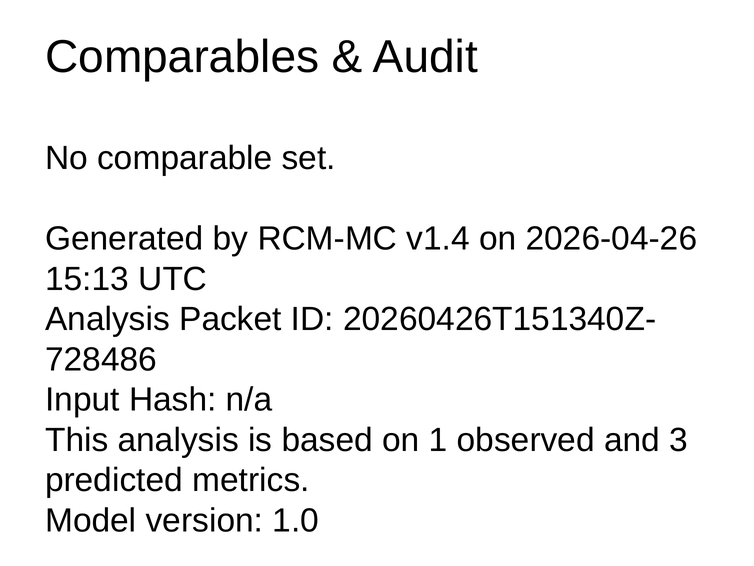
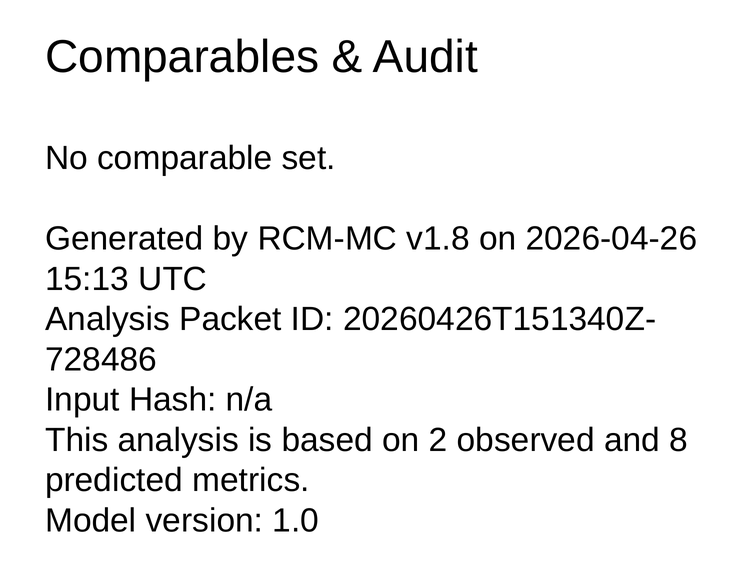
v1.4: v1.4 -> v1.8
1: 1 -> 2
3: 3 -> 8
